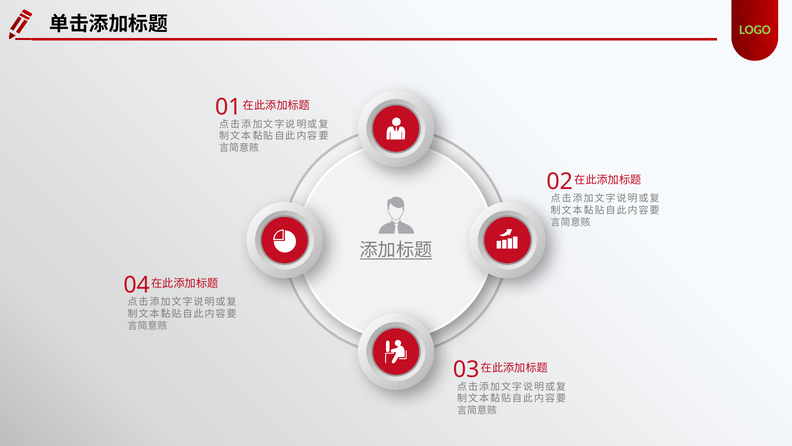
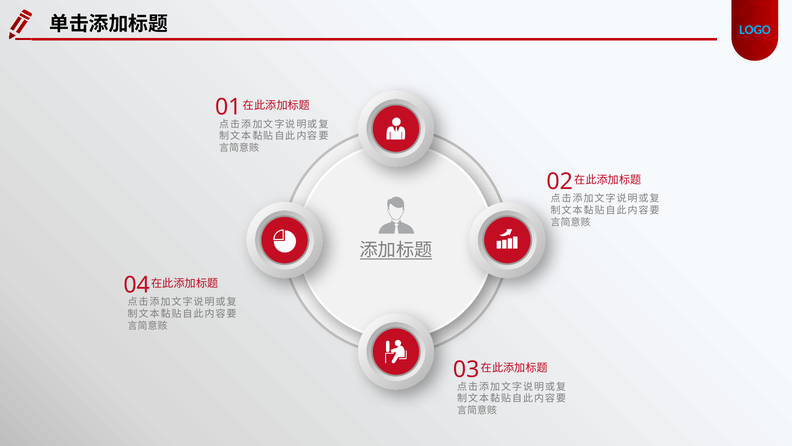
LOGO colour: light green -> light blue
